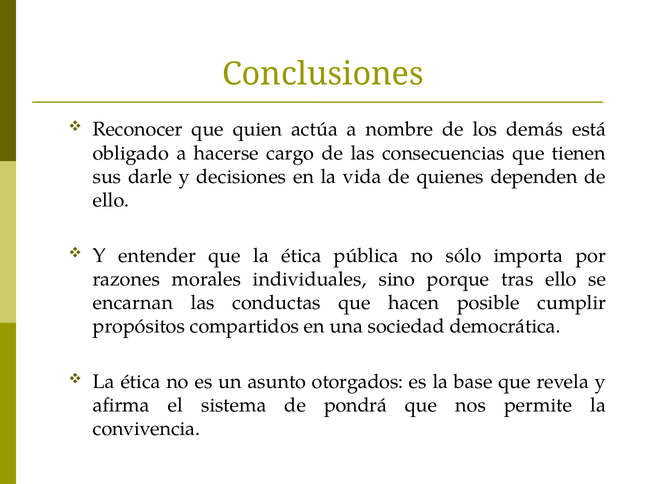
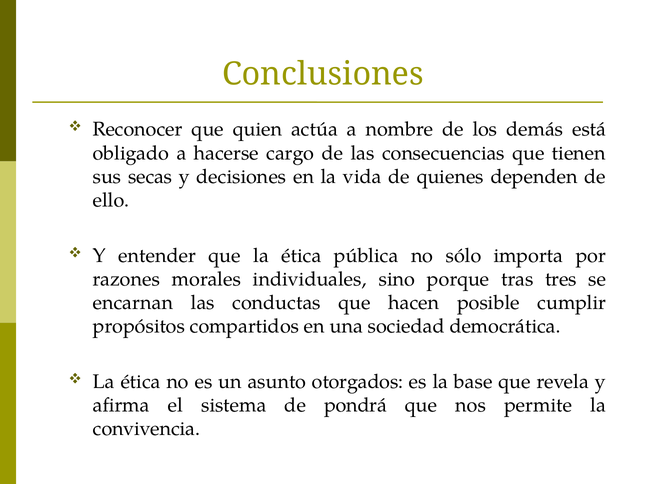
darle: darle -> secas
tras ello: ello -> tres
